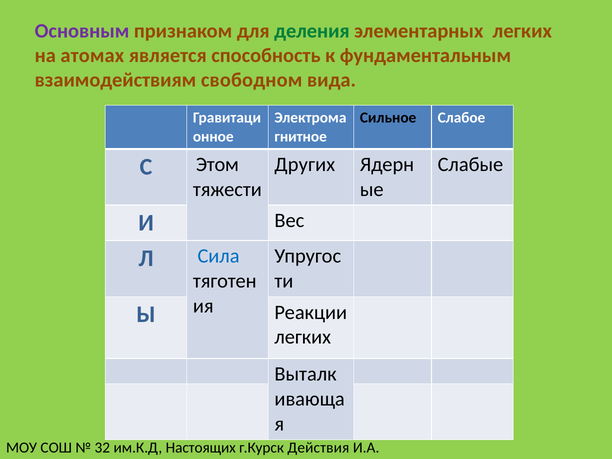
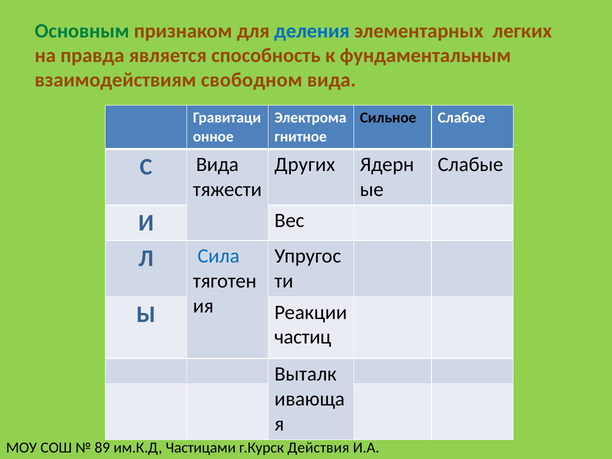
Основным colour: purple -> green
деления colour: green -> blue
атомах: атомах -> правда
С Этом: Этом -> Вида
легких at (303, 337): легких -> частиц
32: 32 -> 89
Настоящих: Настоящих -> Частицами
